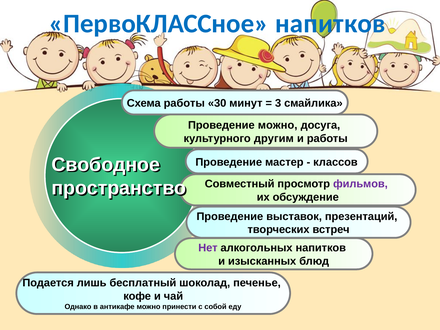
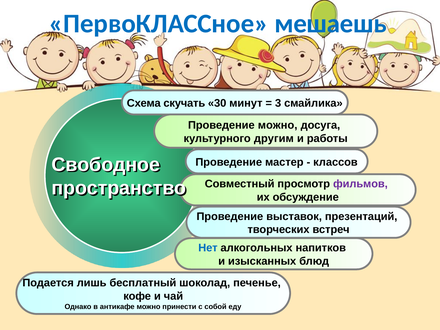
ПервоКЛАССное напитков: напитков -> мешаешь
Схема работы: работы -> скучать
Нет colour: purple -> blue
